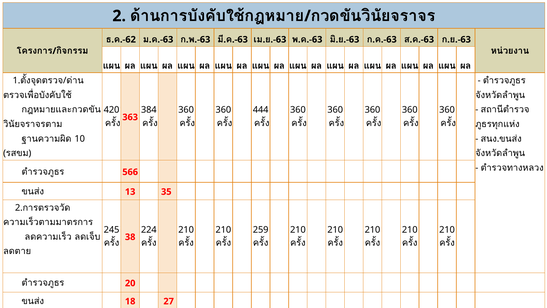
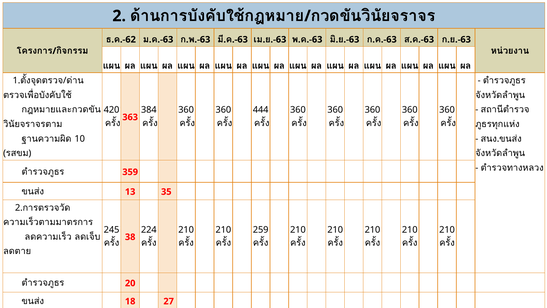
566: 566 -> 359
